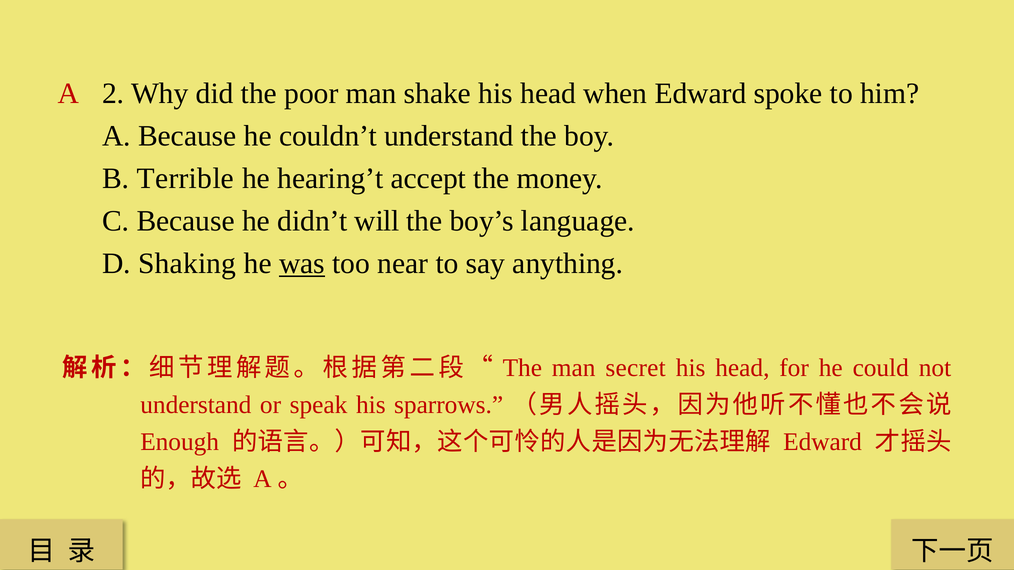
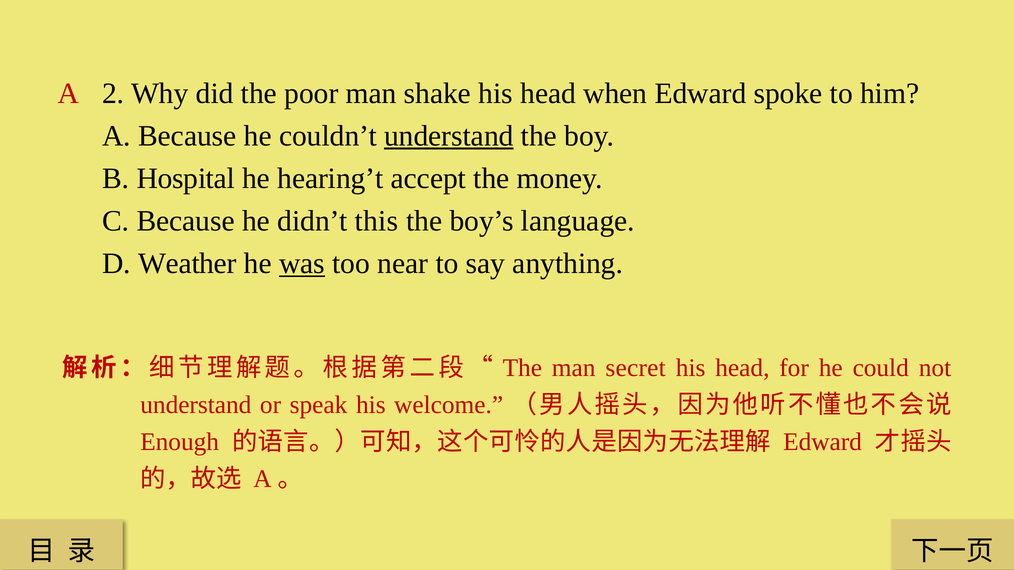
understand at (449, 136) underline: none -> present
Terrible: Terrible -> Hospital
will: will -> this
Shaking: Shaking -> Weather
sparrows: sparrows -> welcome
